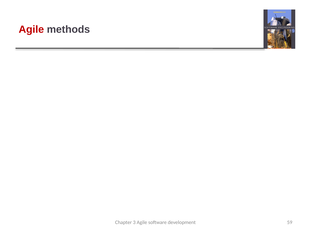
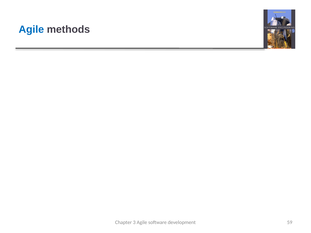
Agile at (31, 30) colour: red -> blue
